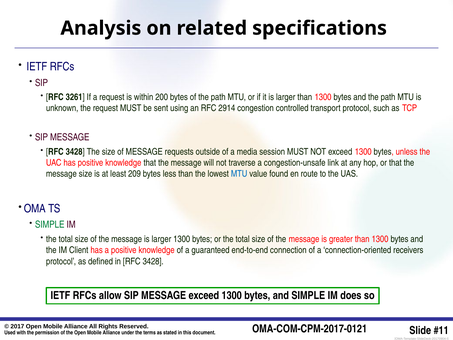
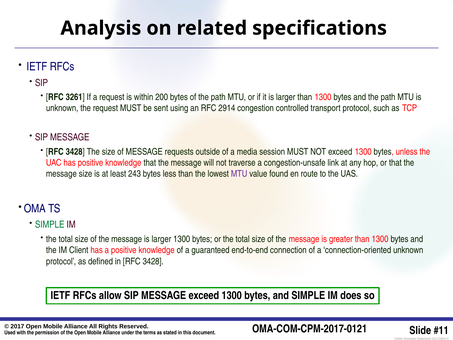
209: 209 -> 243
MTU at (239, 174) colour: blue -> purple
connection-oriented receivers: receivers -> unknown
